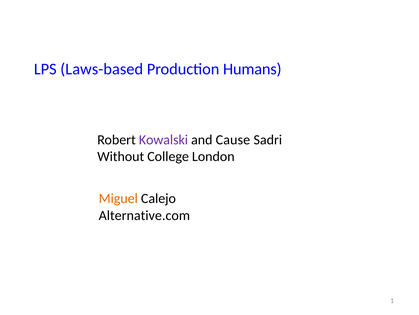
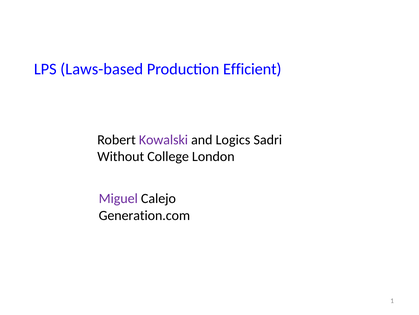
Humans: Humans -> Efficient
Cause: Cause -> Logics
Miguel colour: orange -> purple
Alternative.com: Alternative.com -> Generation.com
